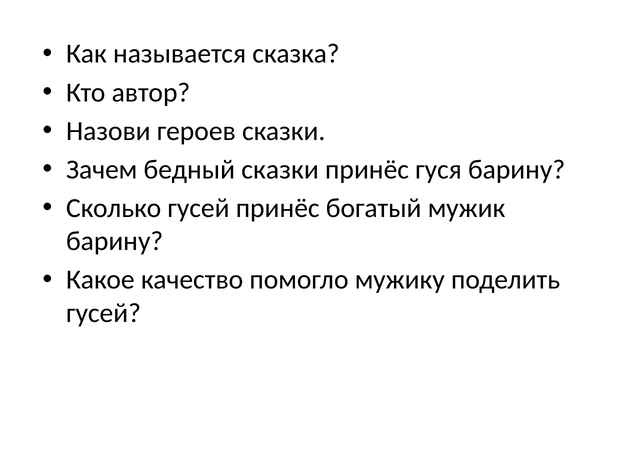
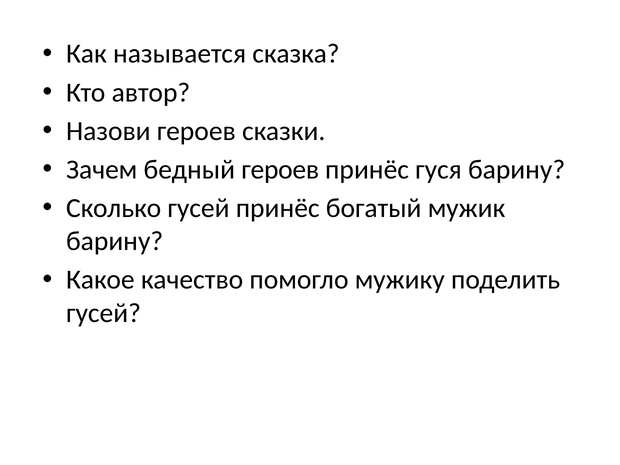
бедный сказки: сказки -> героев
